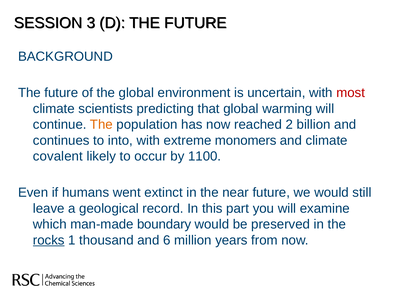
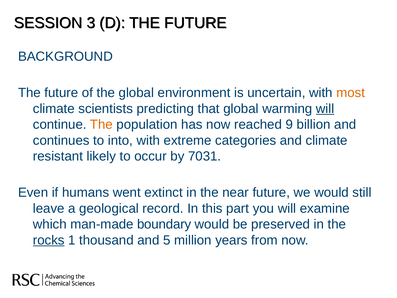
most colour: red -> orange
will at (325, 109) underline: none -> present
2: 2 -> 9
monomers: monomers -> categories
covalent: covalent -> resistant
1100: 1100 -> 7031
6: 6 -> 5
